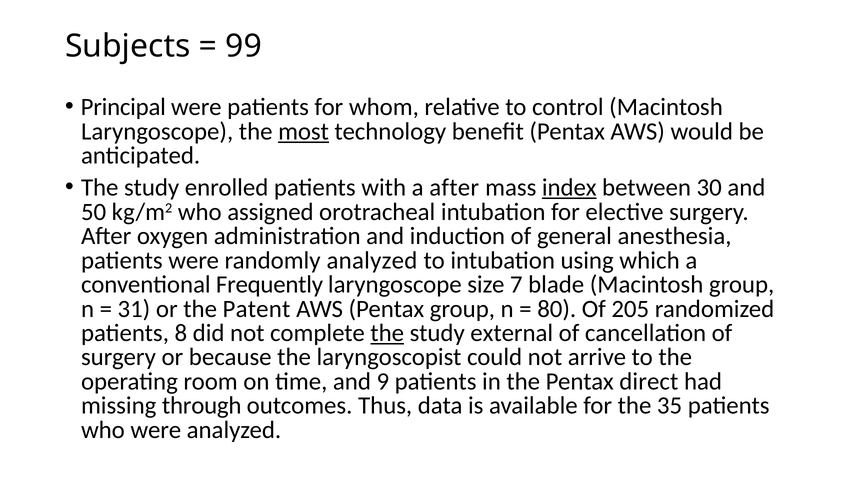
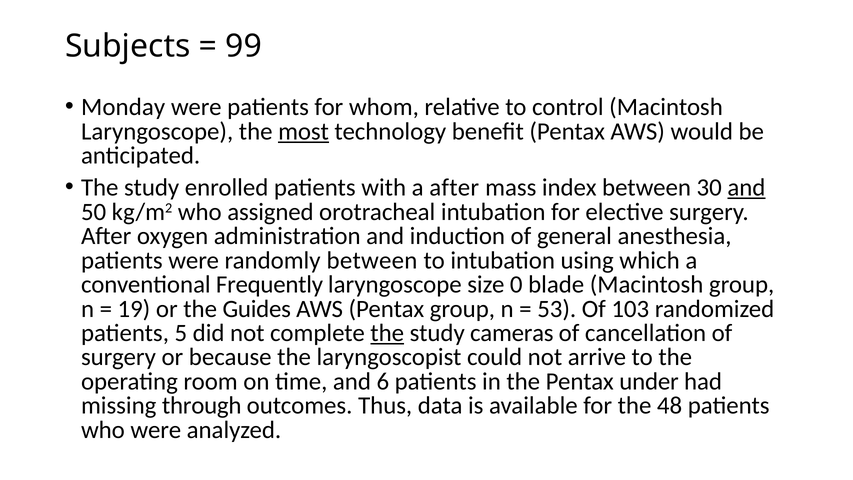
Principal: Principal -> Monday
index underline: present -> none
and at (746, 188) underline: none -> present
randomly analyzed: analyzed -> between
7: 7 -> 0
31: 31 -> 19
Patent: Patent -> Guides
80: 80 -> 53
205: 205 -> 103
8: 8 -> 5
external: external -> cameras
9: 9 -> 6
direct: direct -> under
35: 35 -> 48
